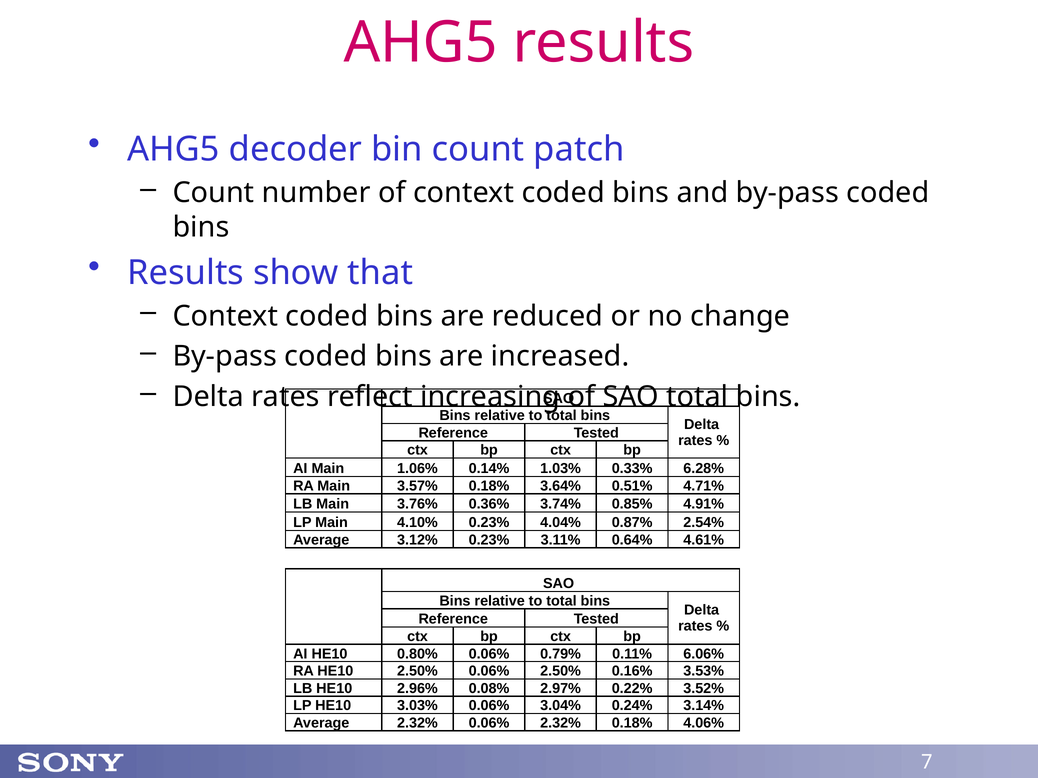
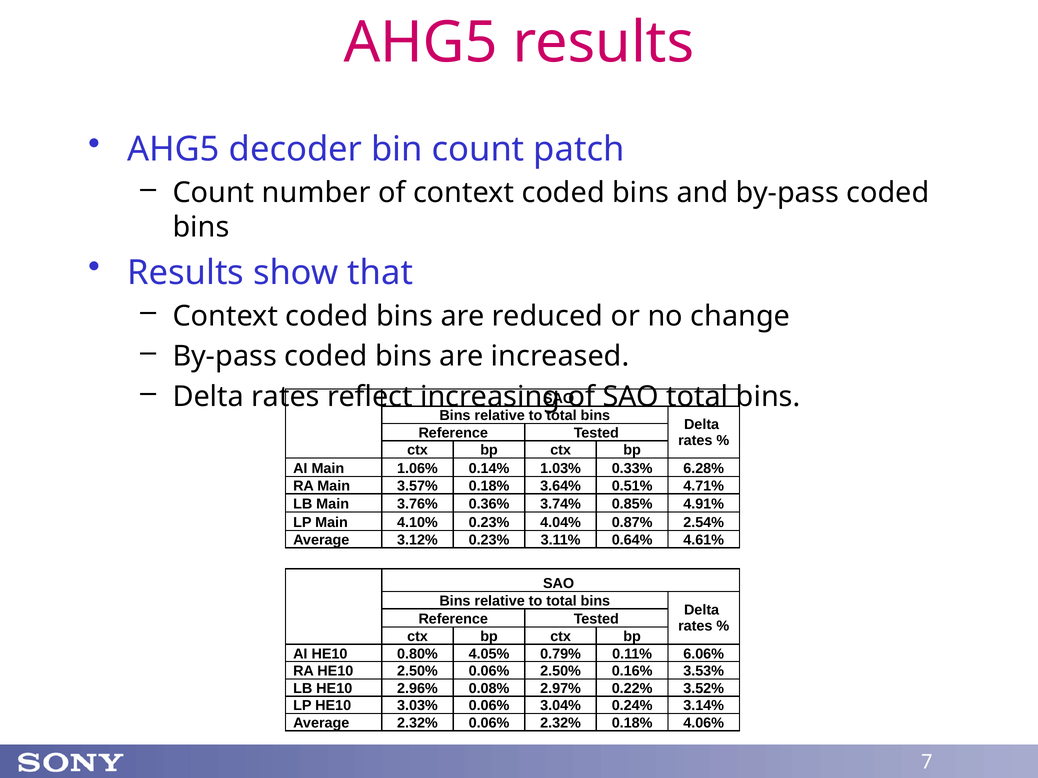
0.80% 0.06%: 0.06% -> 4.05%
